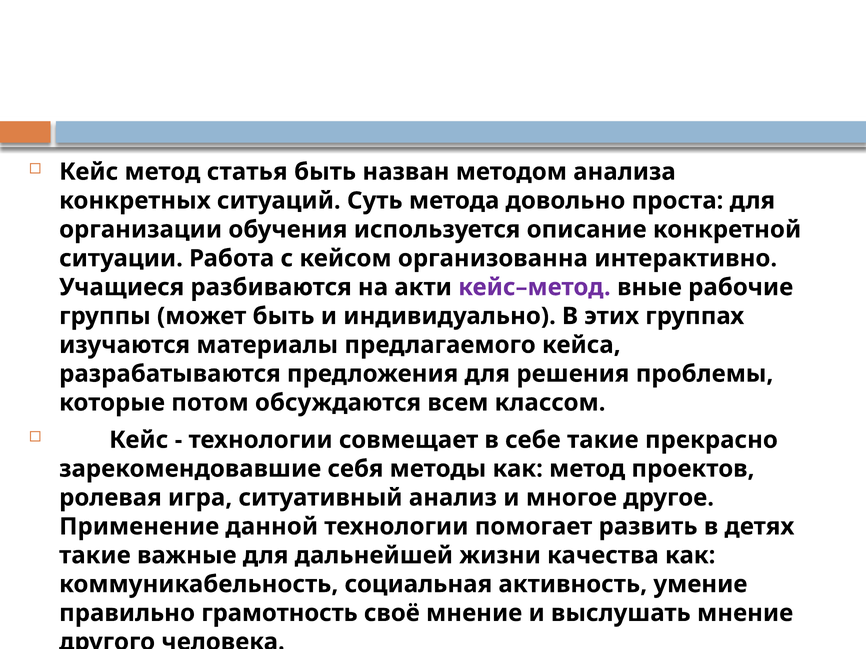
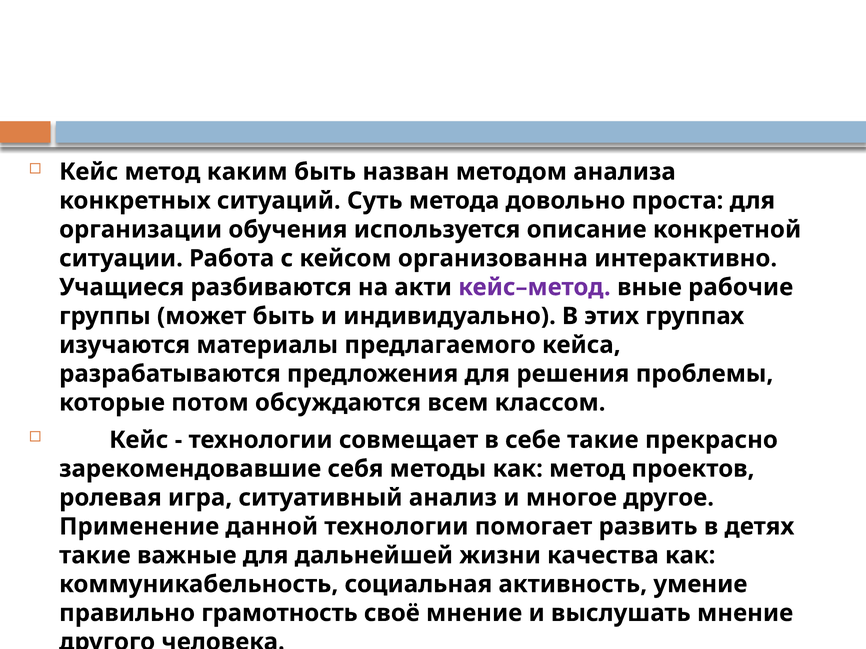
статья: статья -> каким
